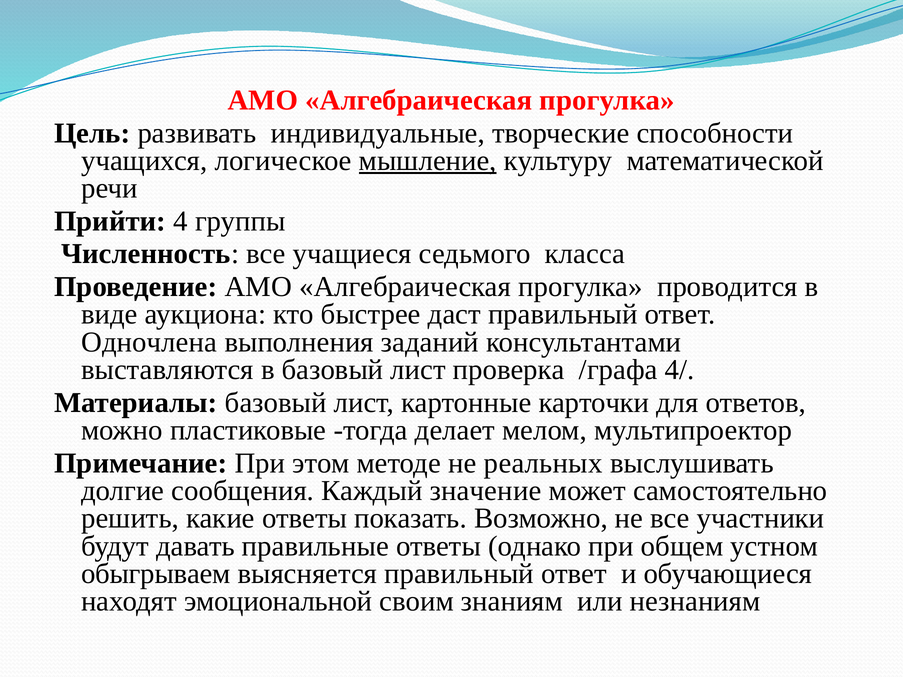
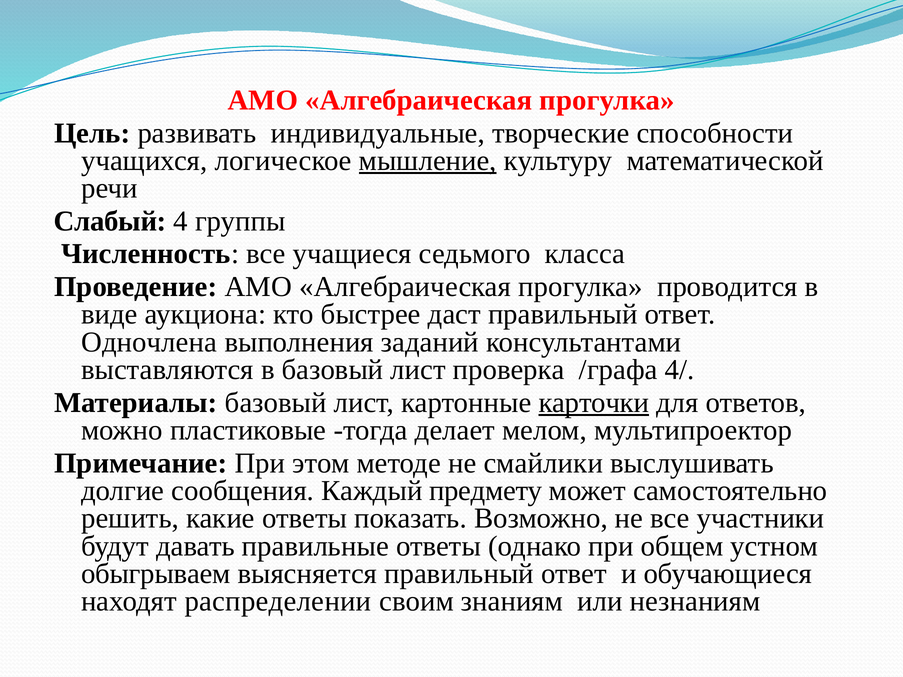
Прийти: Прийти -> Слабый
карточки underline: none -> present
реальных: реальных -> смайлики
значение: значение -> предмету
эмоциональной: эмоциональной -> распределении
